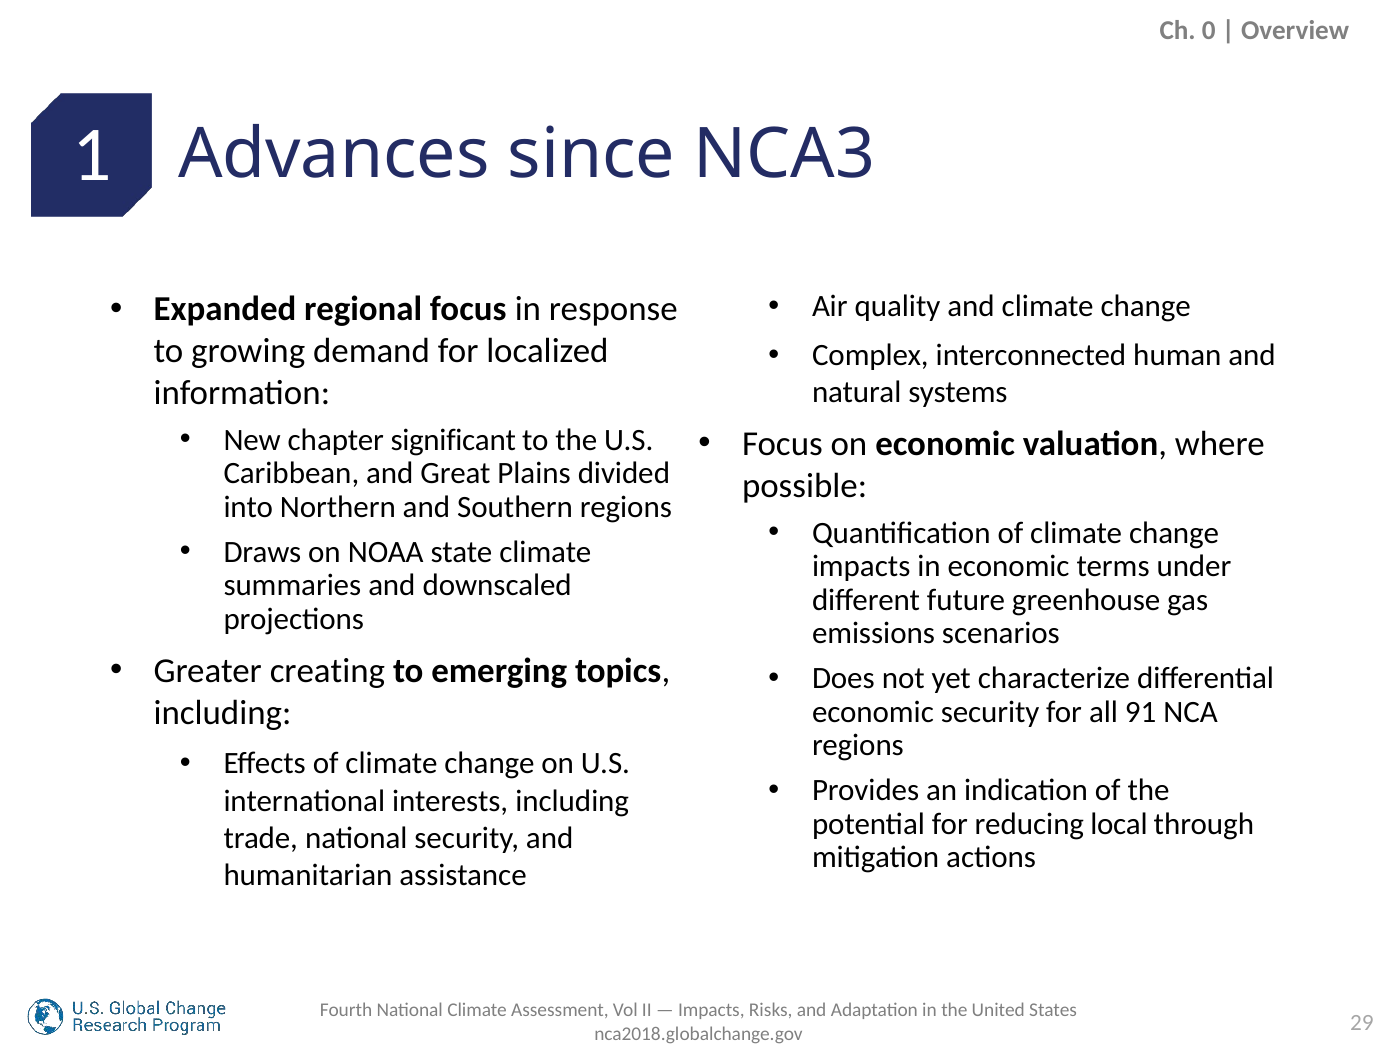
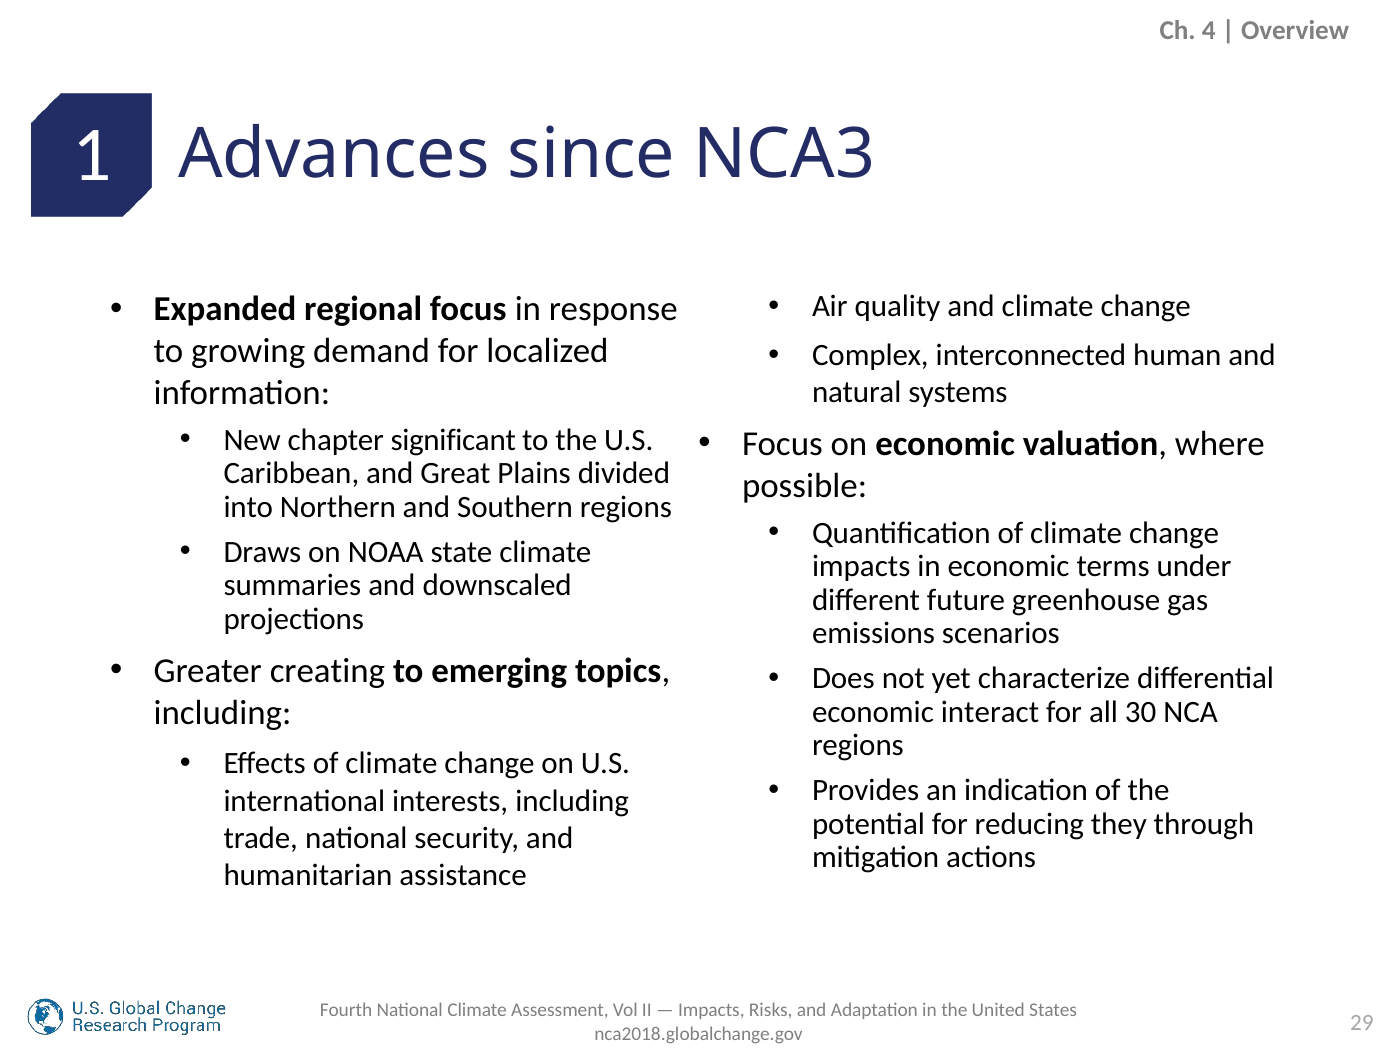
0: 0 -> 4
economic security: security -> interact
91: 91 -> 30
local: local -> they
